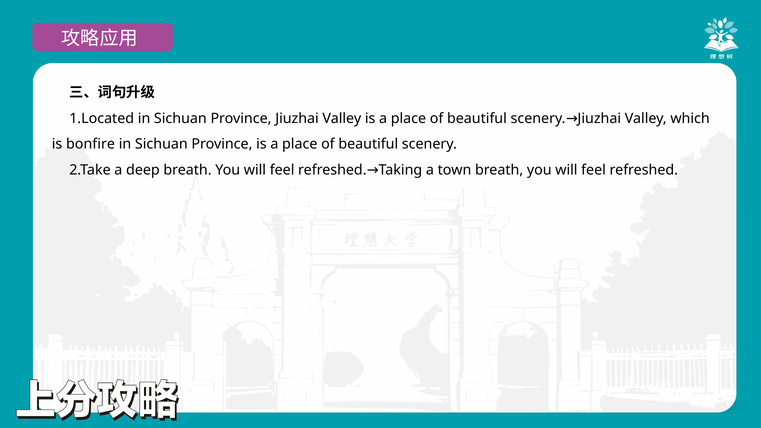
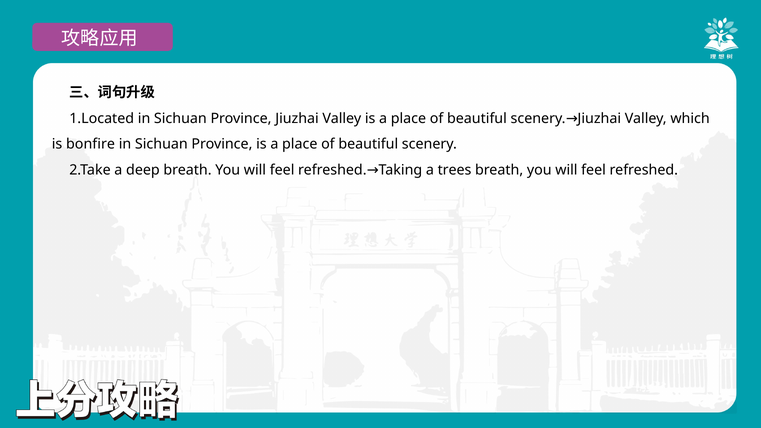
town: town -> trees
